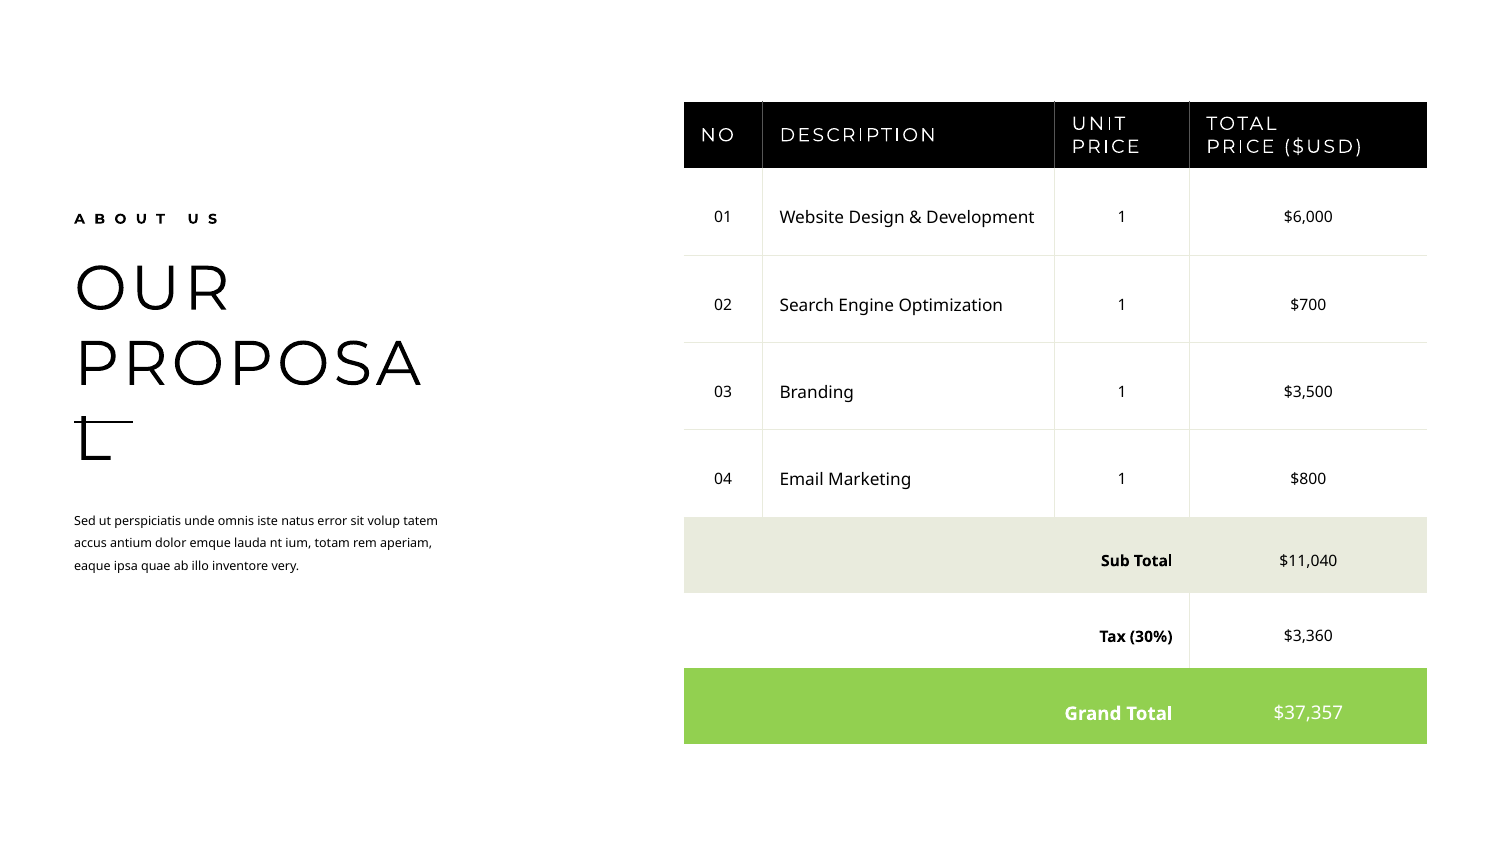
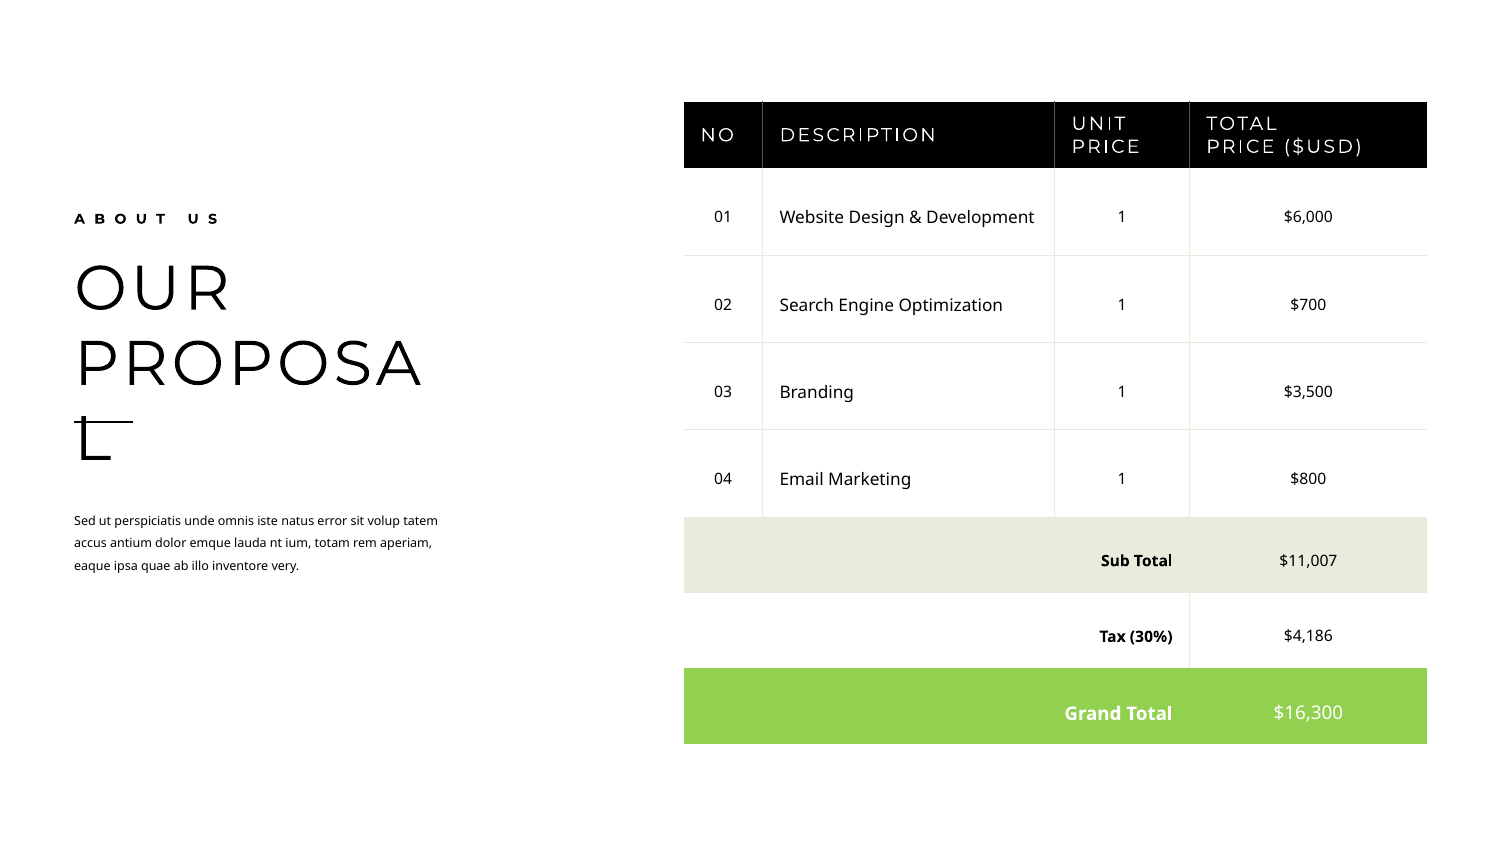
$11,040: $11,040 -> $11,007
$3,360: $3,360 -> $4,186
$37,357: $37,357 -> $16,300
